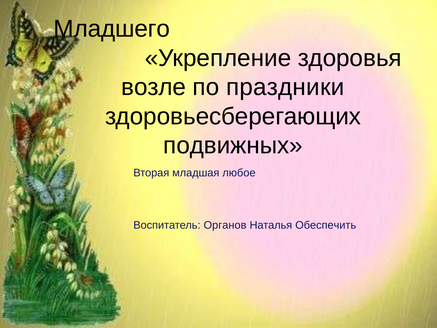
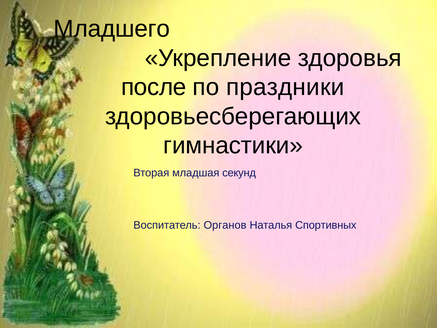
возле: возле -> после
подвижных: подвижных -> гимнастики
любое: любое -> секунд
Обеспечить: Обеспечить -> Спортивных
